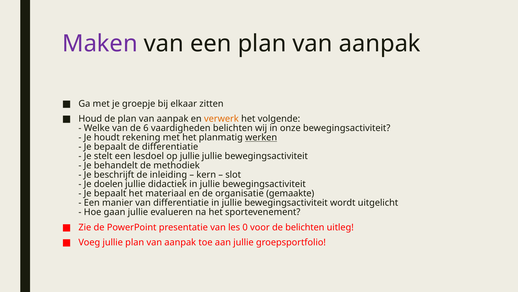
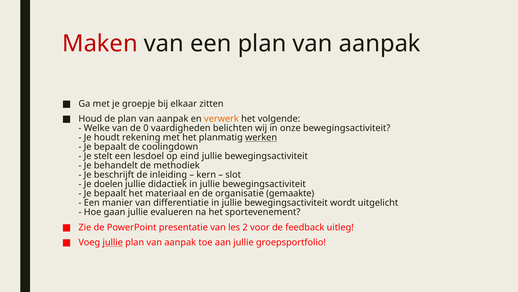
Maken colour: purple -> red
6: 6 -> 0
de differentiatie: differentiatie -> coolingdown
op jullie: jullie -> eind
0: 0 -> 2
de belichten: belichten -> feedback
jullie at (113, 242) underline: none -> present
